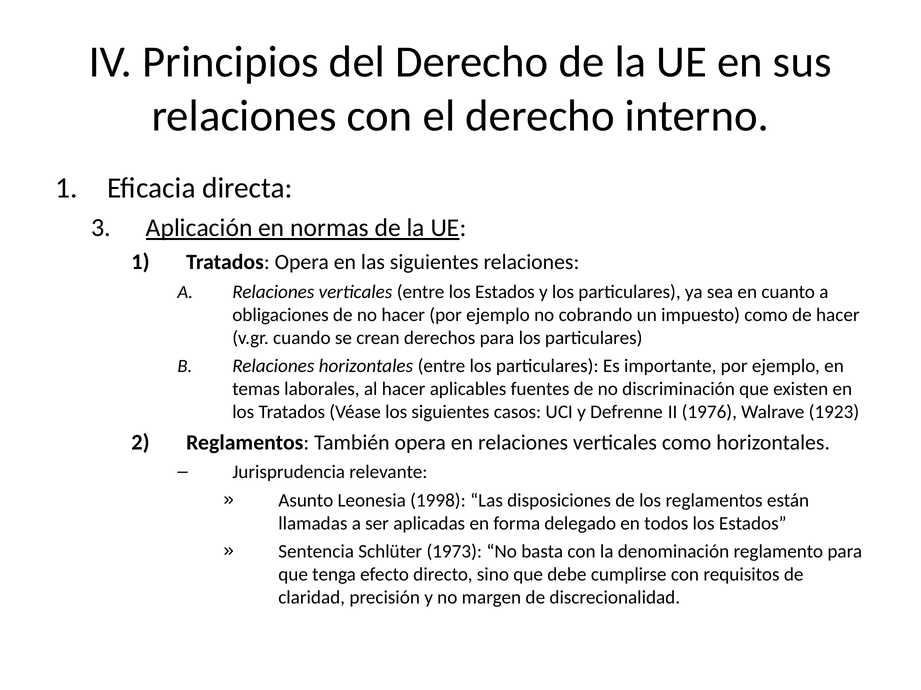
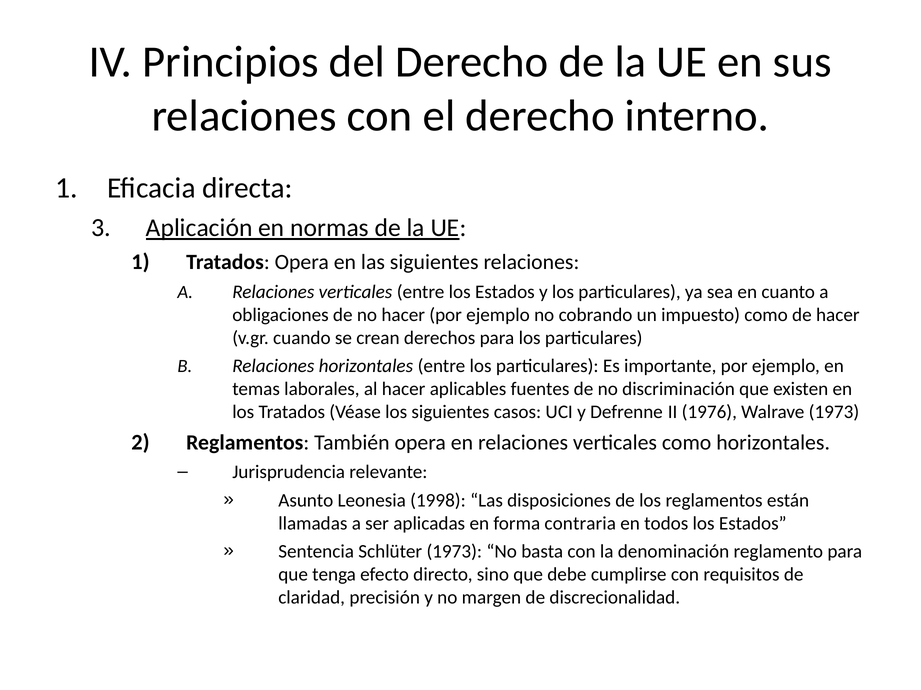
Walrave 1923: 1923 -> 1973
delegado: delegado -> contraria
